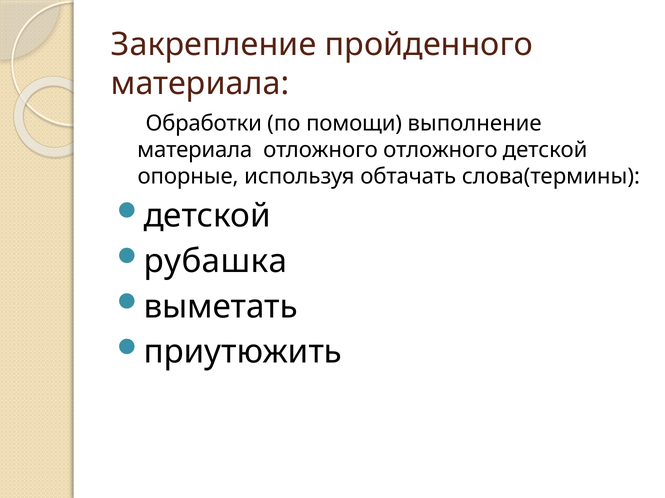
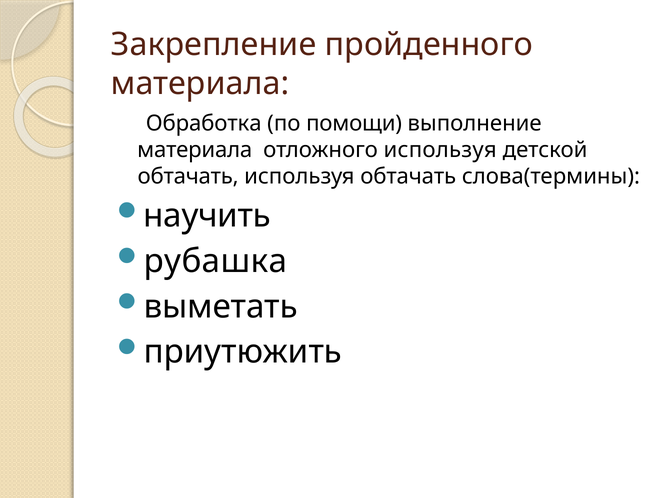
Обработки: Обработки -> Обработка
отложного отложного: отложного -> используя
опорные at (188, 177): опорные -> обтачать
детской at (207, 216): детской -> научить
